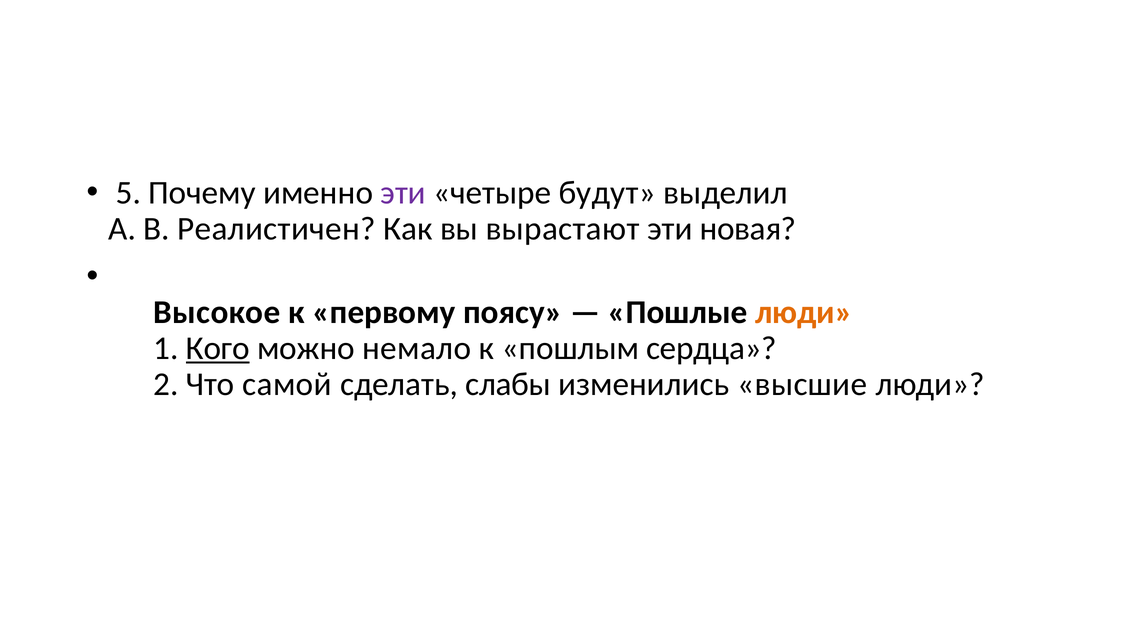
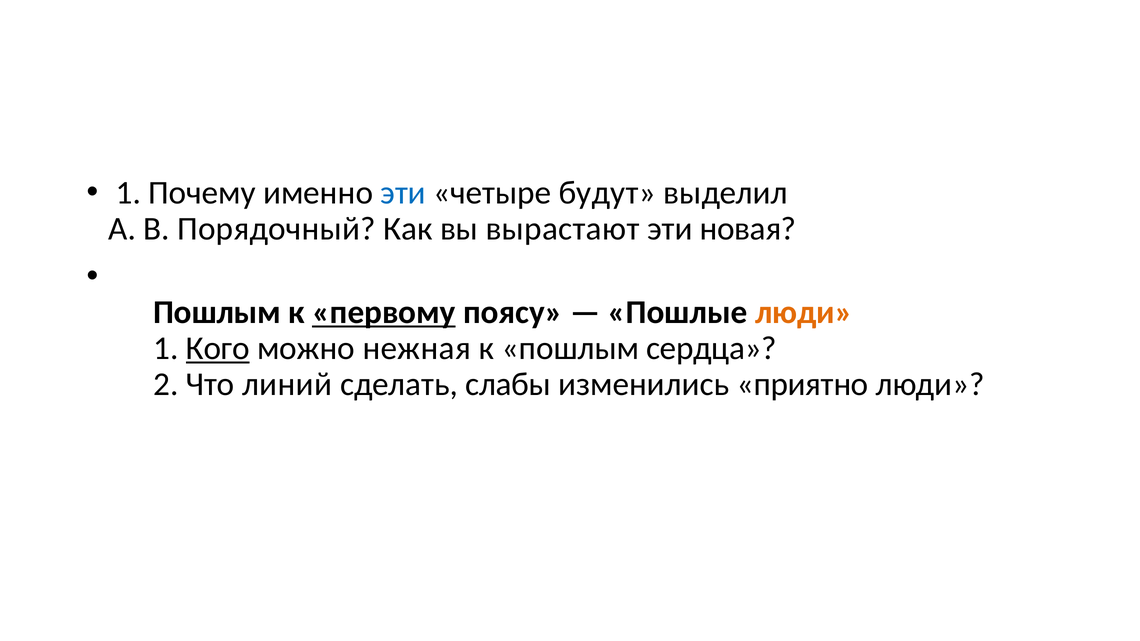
5 at (128, 193): 5 -> 1
эти at (403, 193) colour: purple -> blue
Реалистичен: Реалистичен -> Порядочный
Высокое at (217, 312): Высокое -> Пошлым
первому underline: none -> present
немало: немало -> нежная
самой: самой -> линий
высшие: высшие -> приятно
